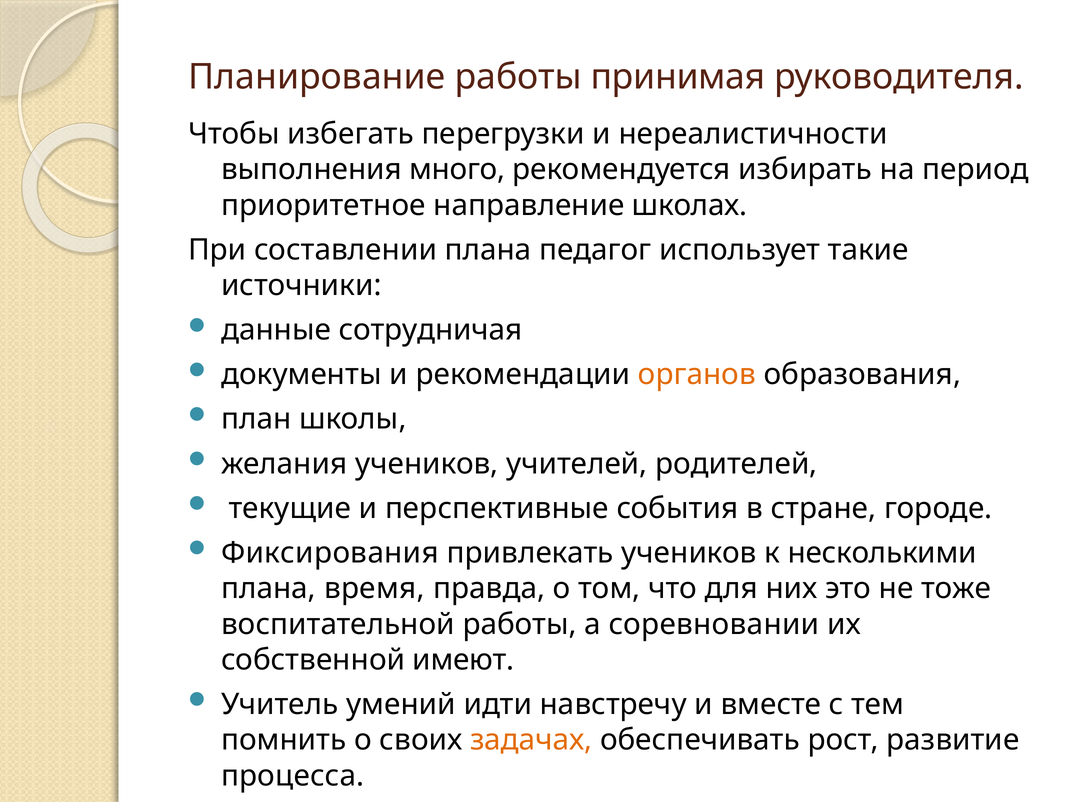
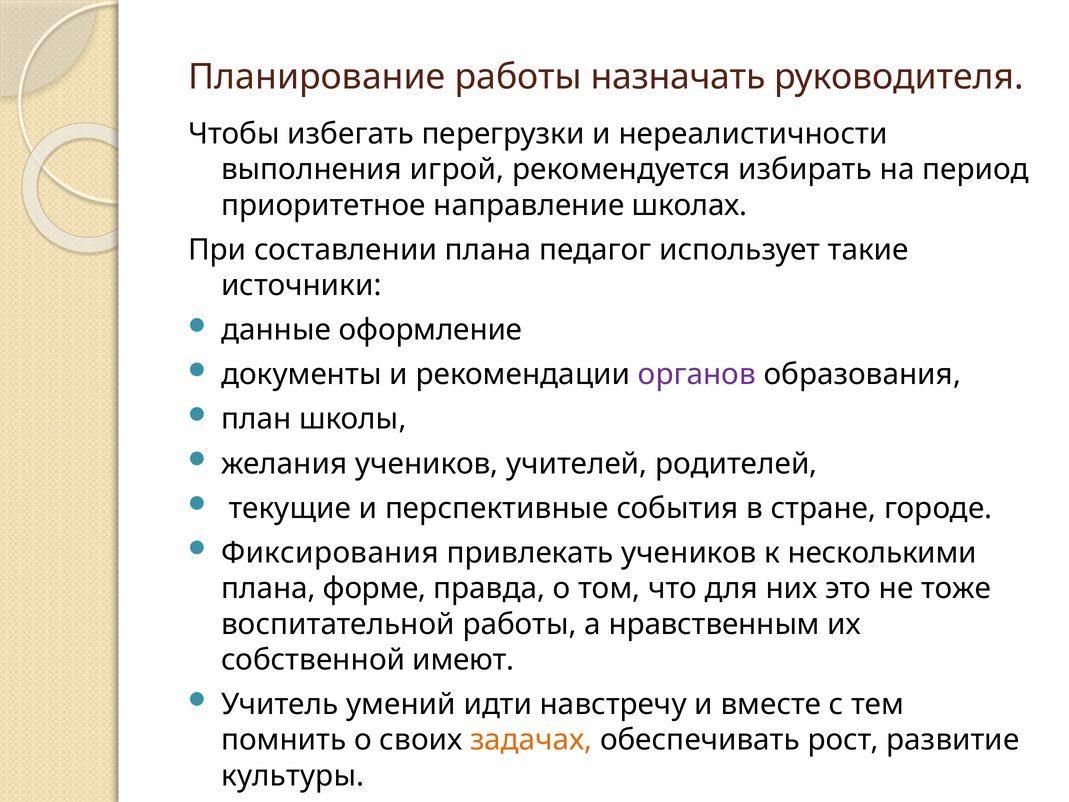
принимая: принимая -> назначать
много: много -> игрой
сотрудничая: сотрудничая -> оформление
органов colour: orange -> purple
время: время -> форме
соревновании: соревновании -> нравственным
процесса: процесса -> культуры
